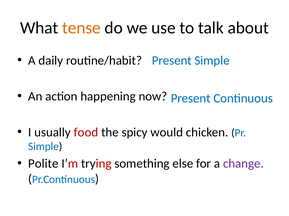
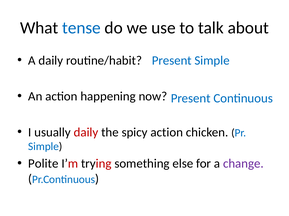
tense colour: orange -> blue
usually food: food -> daily
spicy would: would -> action
